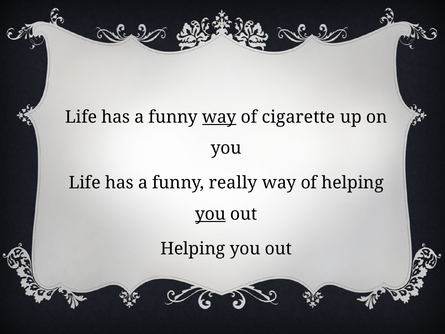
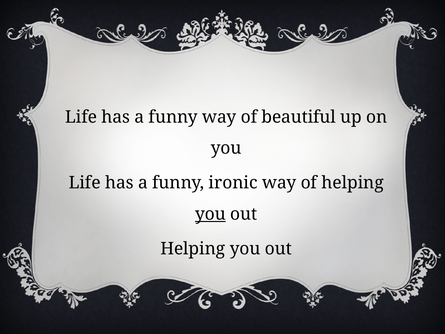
way at (219, 117) underline: present -> none
cigarette: cigarette -> beautiful
really: really -> ironic
